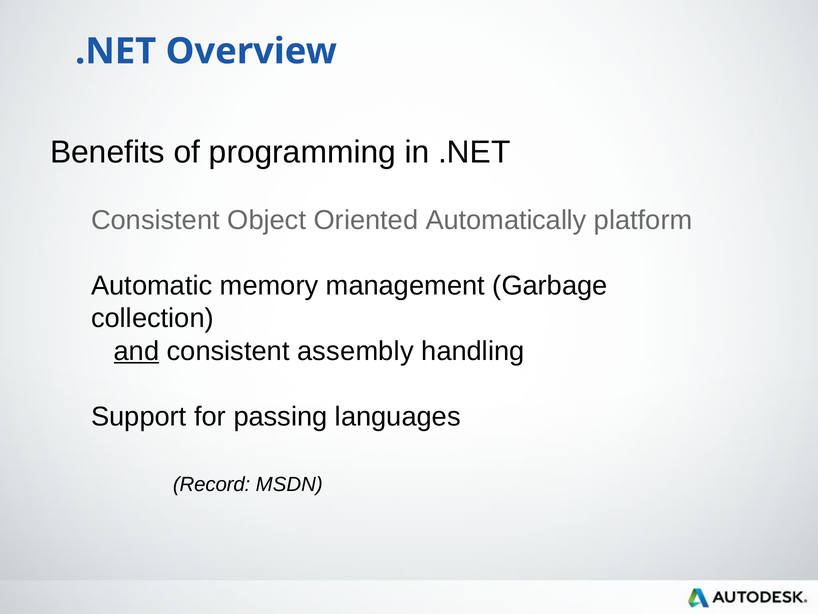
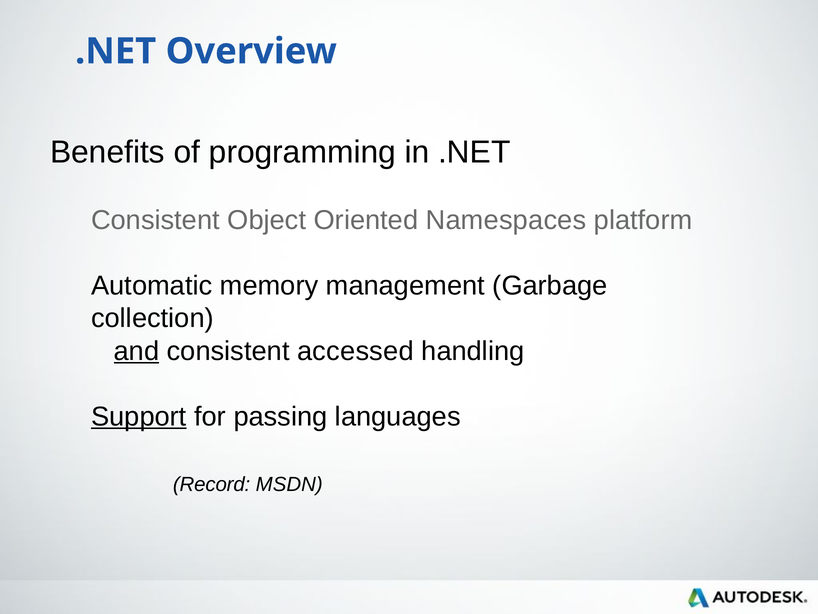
Automatically: Automatically -> Namespaces
assembly: assembly -> accessed
Support underline: none -> present
